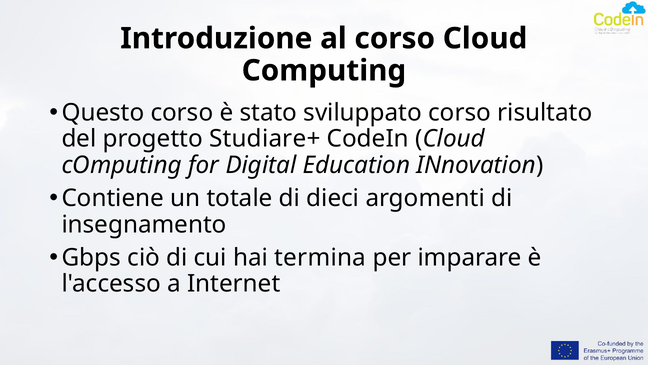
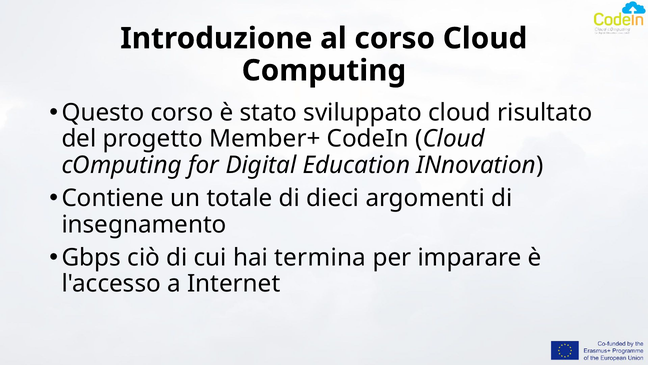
sviluppato corso: corso -> cloud
Studiare+: Studiare+ -> Member+
